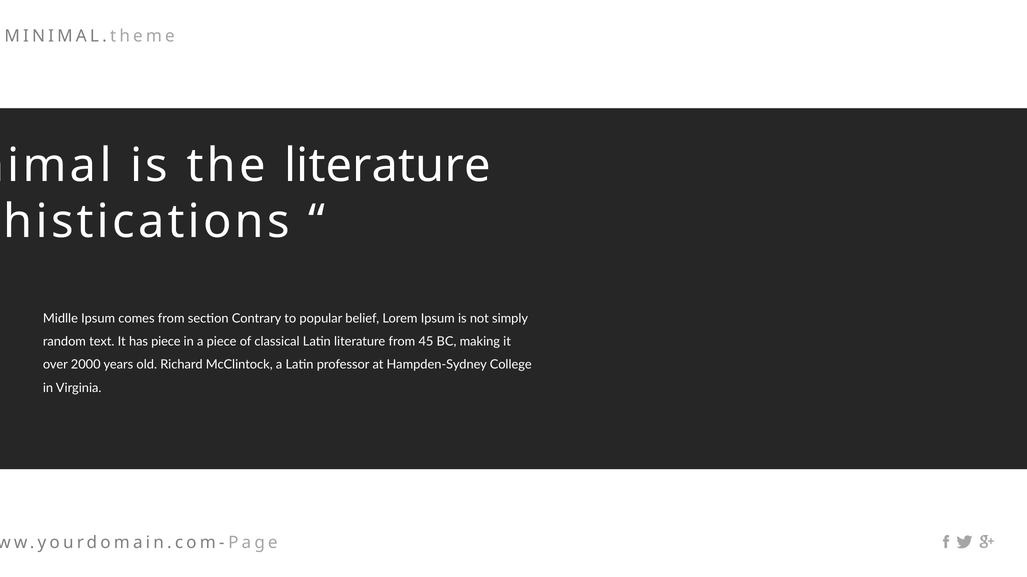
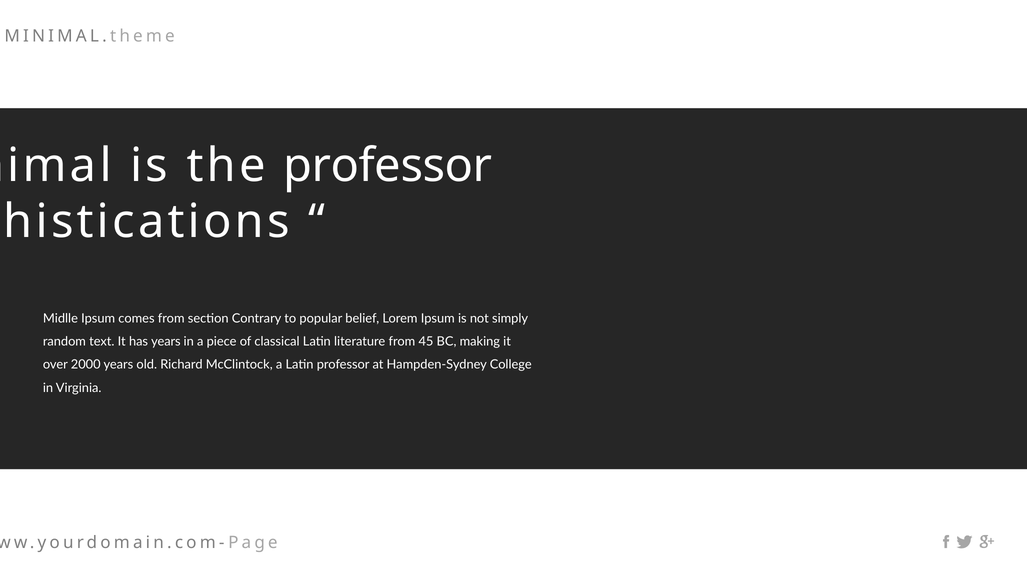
the literature: literature -> professor
has piece: piece -> years
